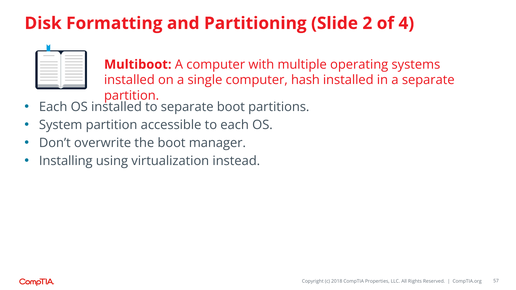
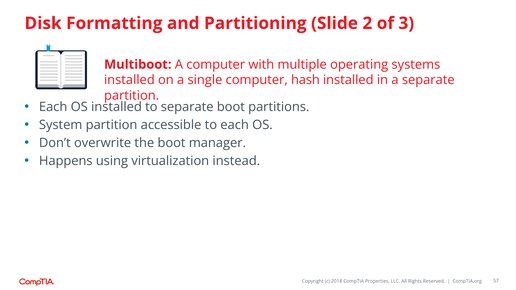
4: 4 -> 3
Installing: Installing -> Happens
